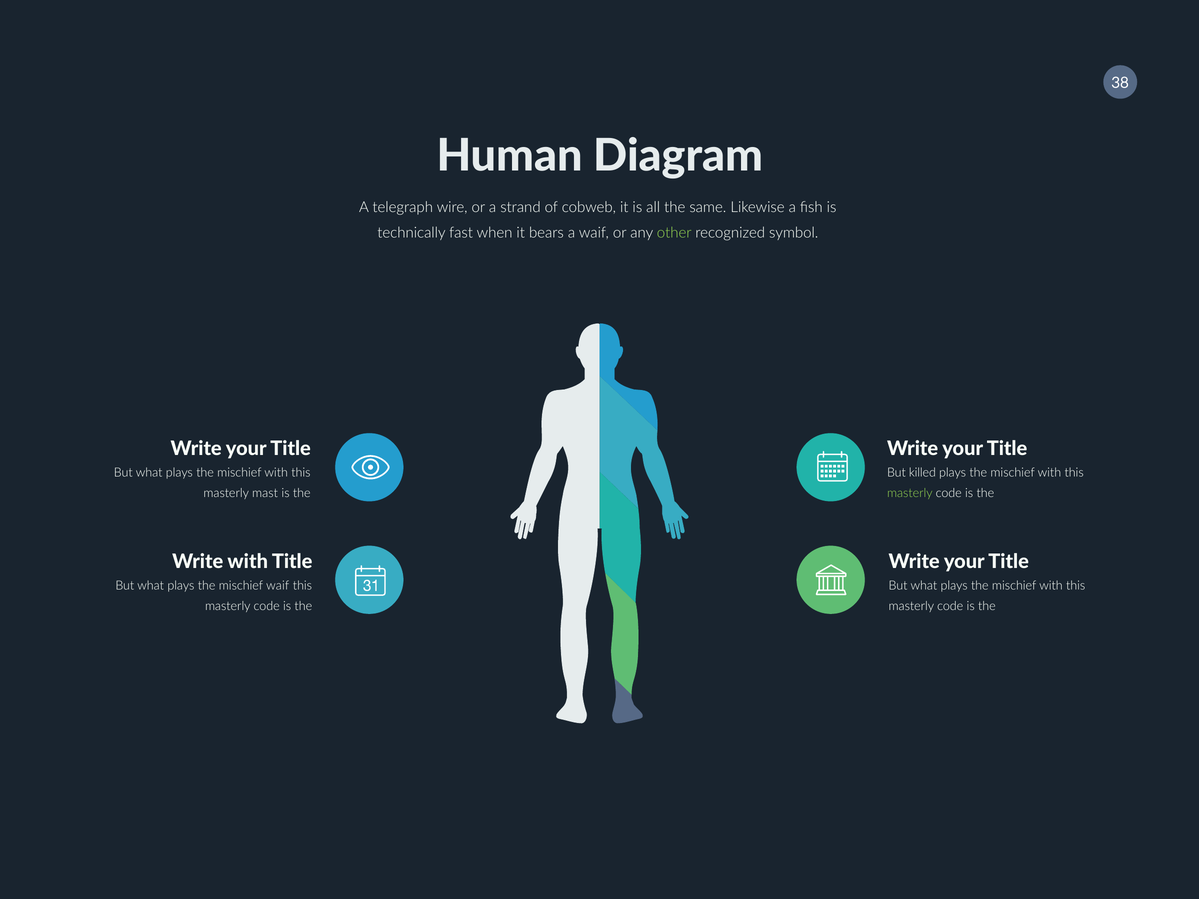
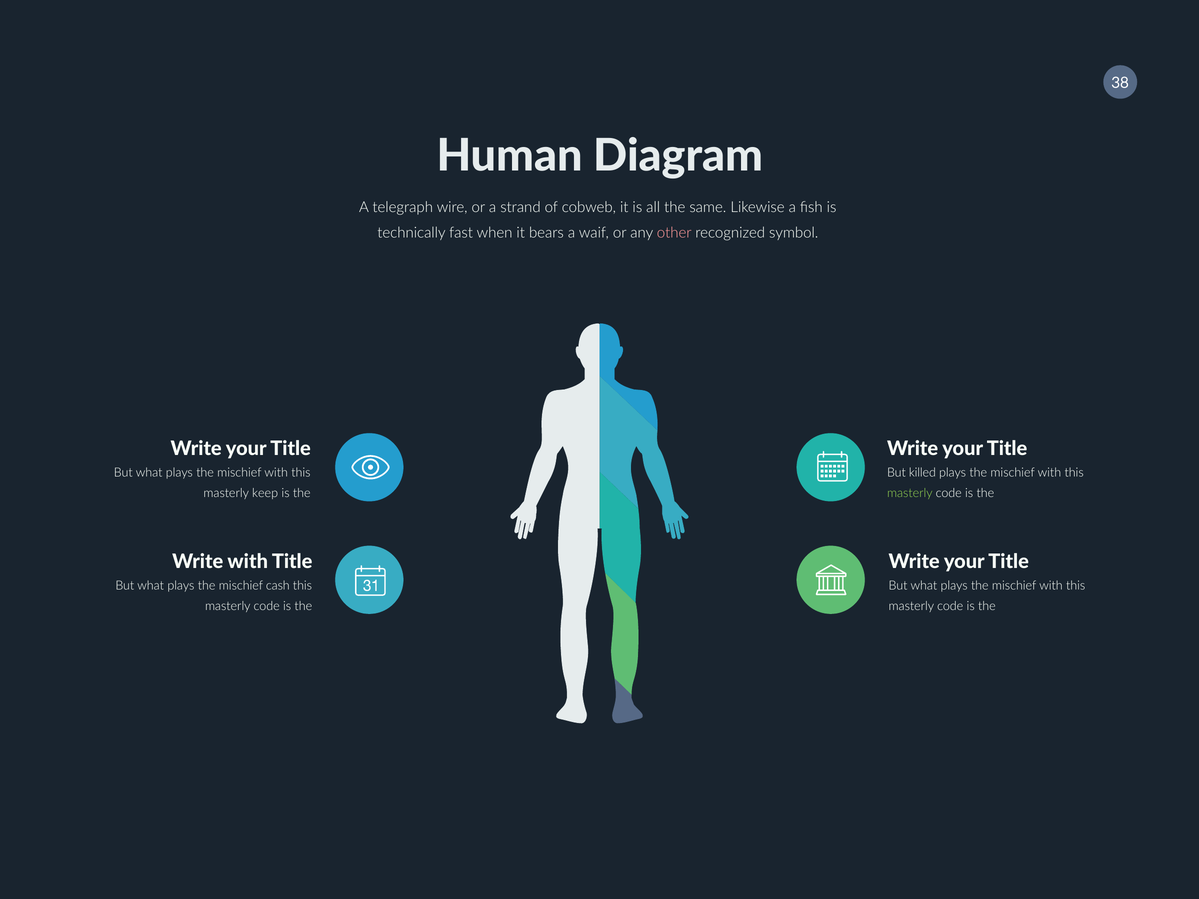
other colour: light green -> pink
mast: mast -> keep
mischief waif: waif -> cash
